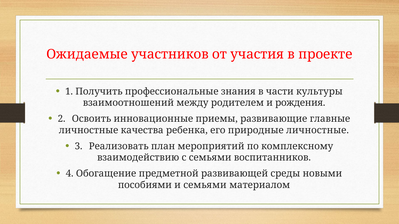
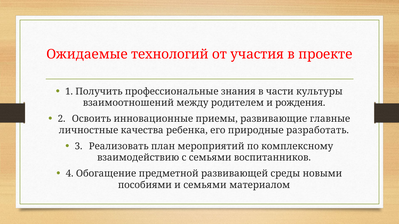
участников: участников -> технологий
природные личностные: личностные -> разработать
